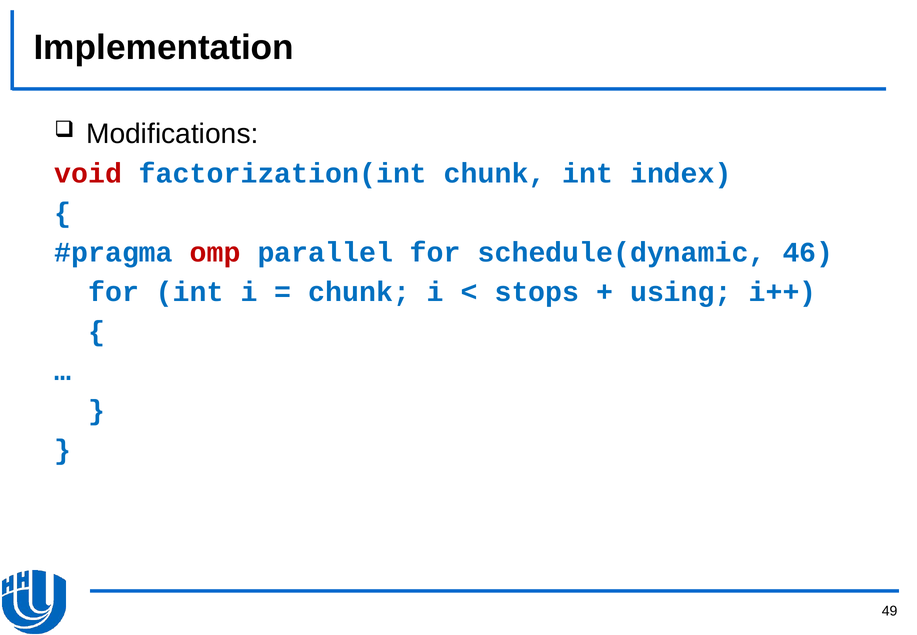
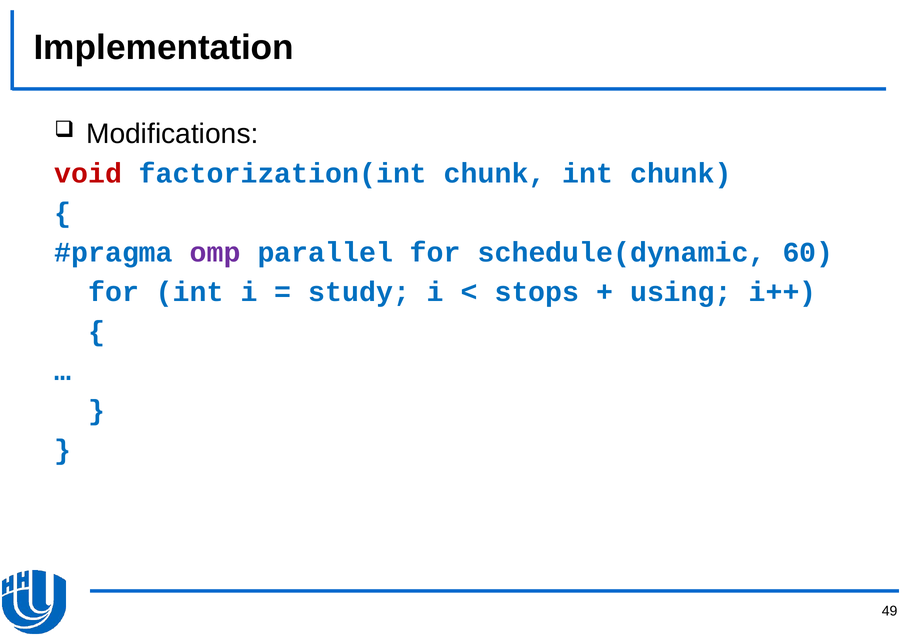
int index: index -> chunk
omp colour: red -> purple
46: 46 -> 60
chunk at (359, 292): chunk -> study
